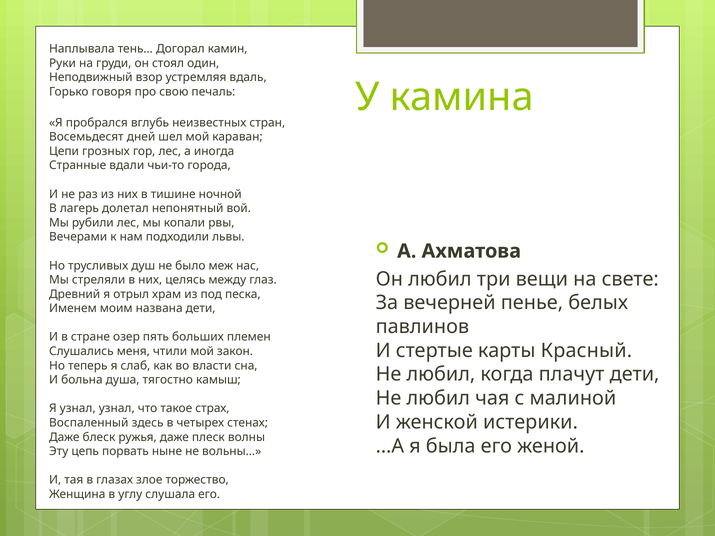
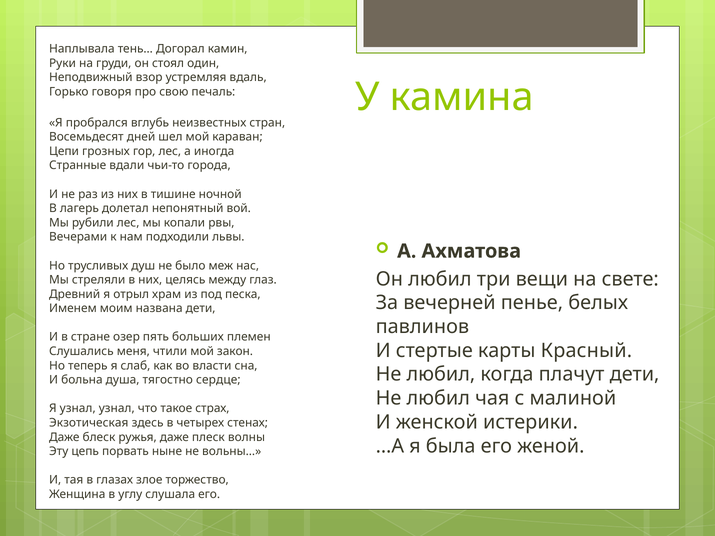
камыш: камыш -> сердце
Воспаленный: Воспаленный -> Экзотическая
